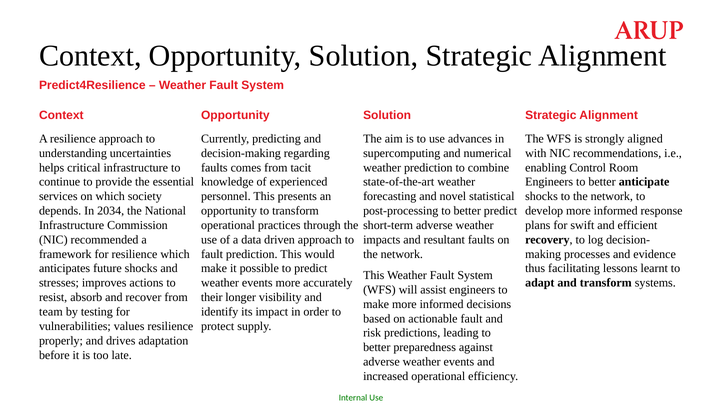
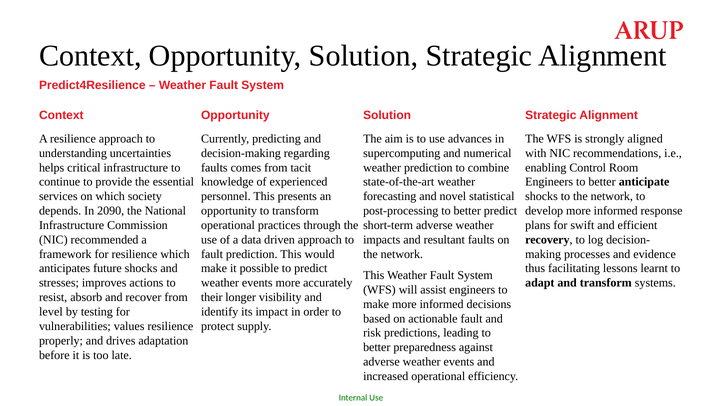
2034: 2034 -> 2090
team: team -> level
